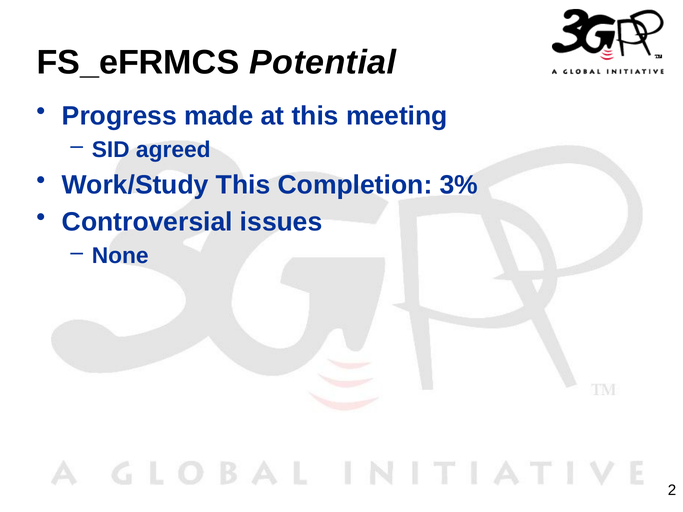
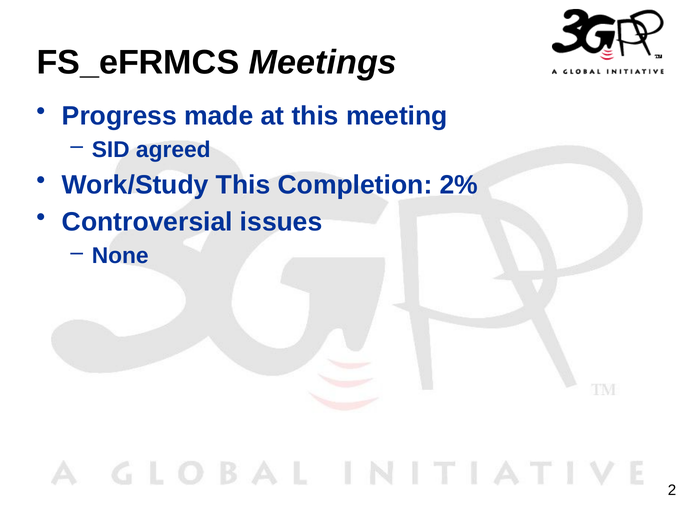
Potential: Potential -> Meetings
3%: 3% -> 2%
